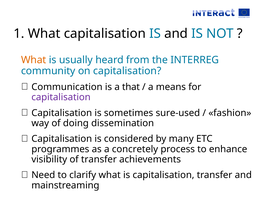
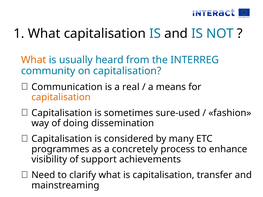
that: that -> real
capitalisation at (61, 97) colour: purple -> orange
of transfer: transfer -> support
